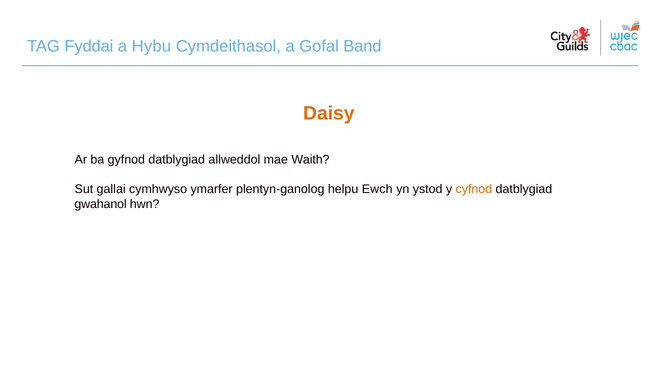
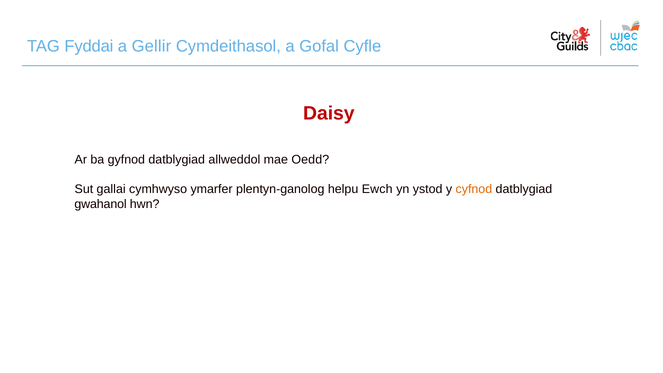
Hybu: Hybu -> Gellir
Band: Band -> Cyfle
Daisy colour: orange -> red
Waith: Waith -> Oedd
